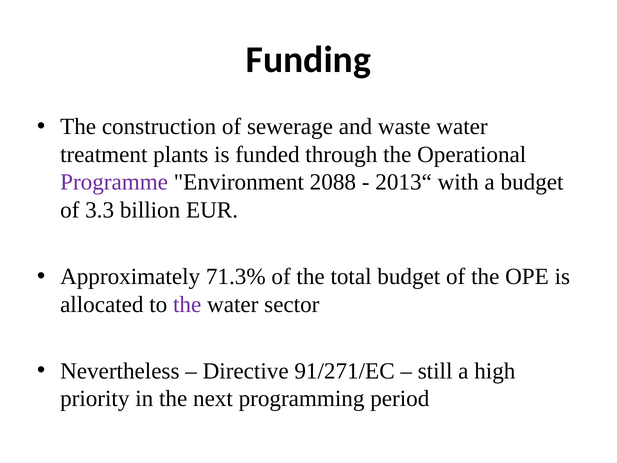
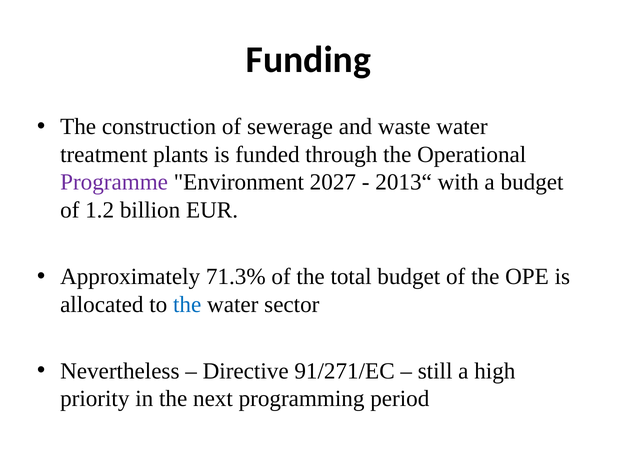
2088: 2088 -> 2027
3.3: 3.3 -> 1.2
the at (187, 304) colour: purple -> blue
